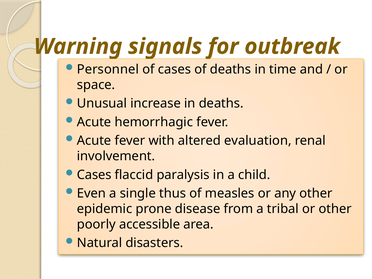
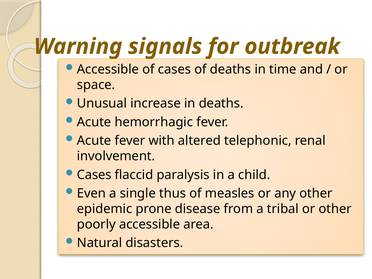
Personnel at (108, 69): Personnel -> Accessible
evaluation: evaluation -> telephonic
